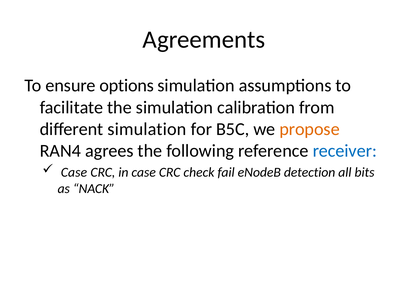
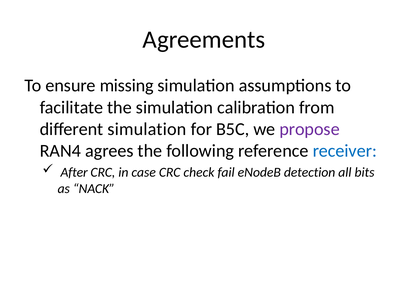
options: options -> missing
propose colour: orange -> purple
Case at (74, 172): Case -> After
